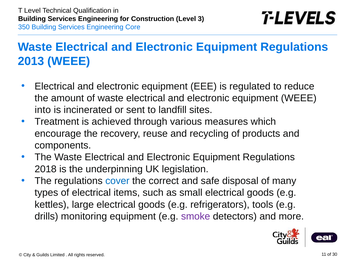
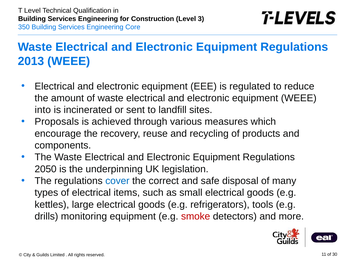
Treatment: Treatment -> Proposals
2018: 2018 -> 2050
smoke colour: purple -> red
